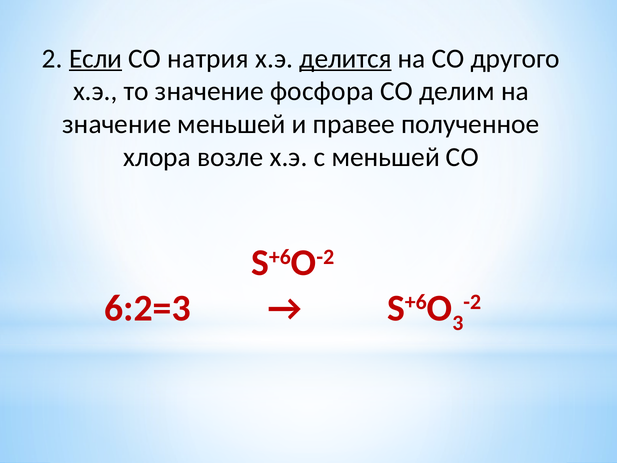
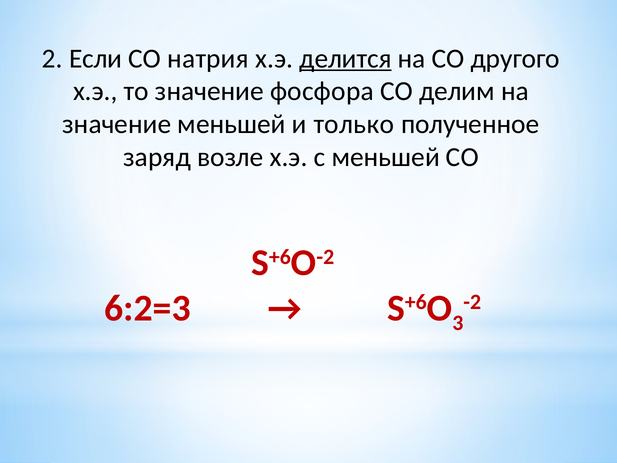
Если underline: present -> none
правее: правее -> только
хлора: хлора -> заряд
